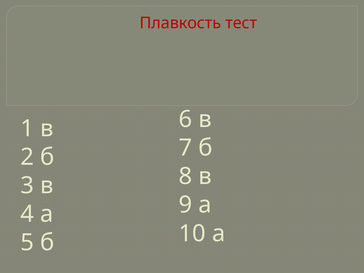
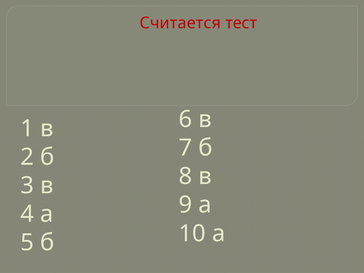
Плавкость: Плавкость -> Считается
